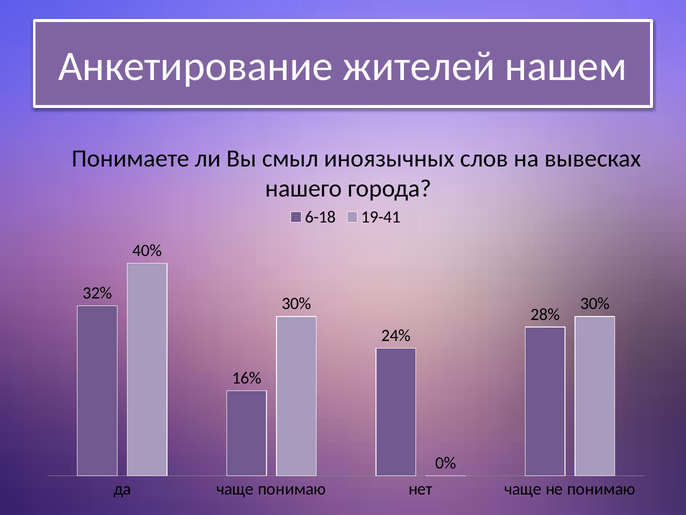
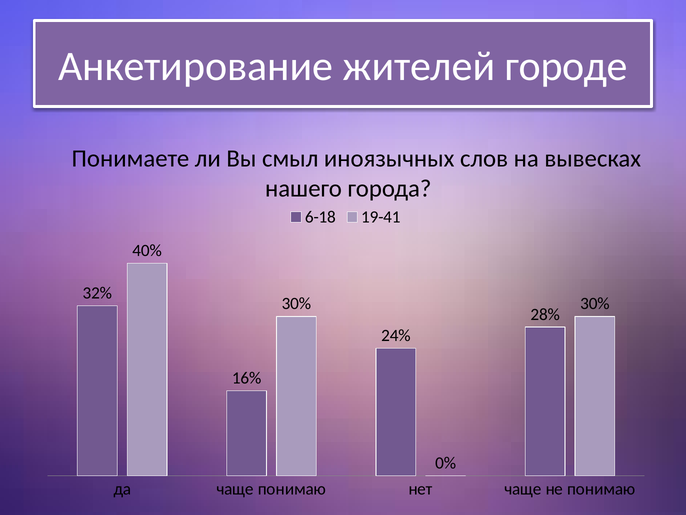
нашем: нашем -> городе
